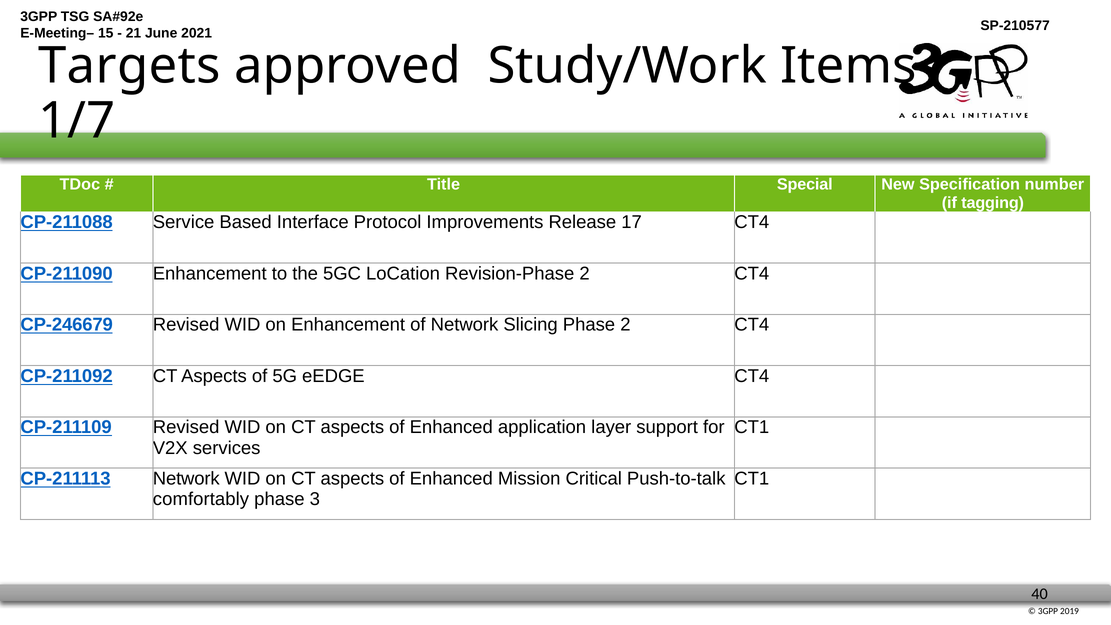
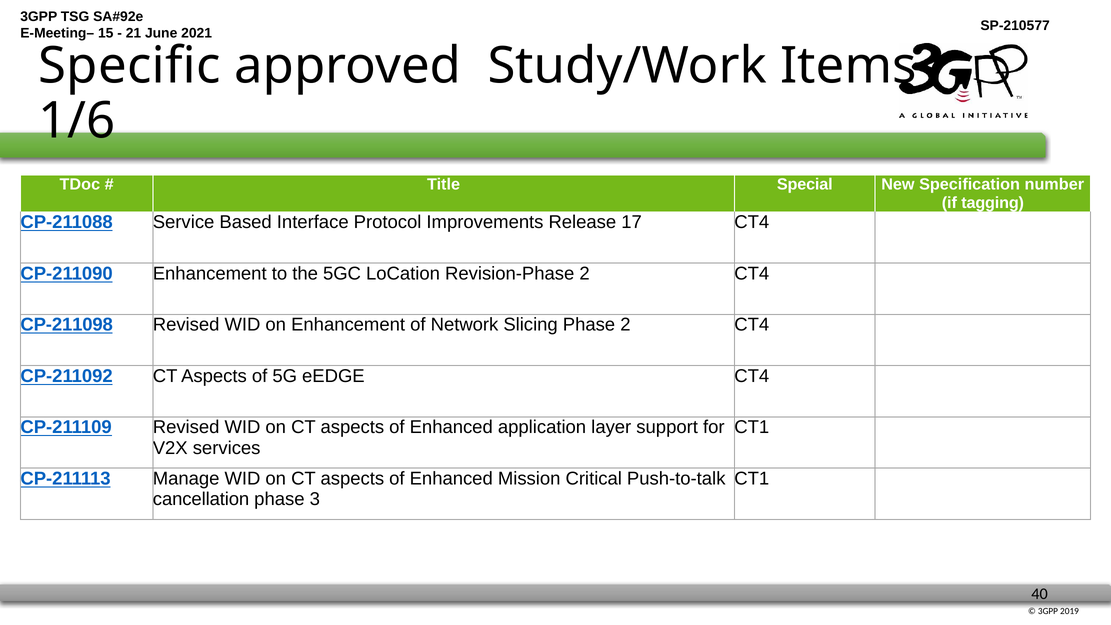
Targets: Targets -> Specific
1/7: 1/7 -> 1/6
CP-246679: CP-246679 -> CP-211098
CP-211113 Network: Network -> Manage
comfortably: comfortably -> cancellation
